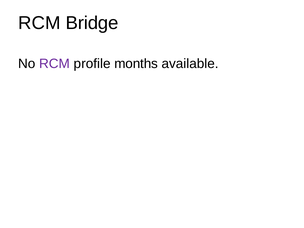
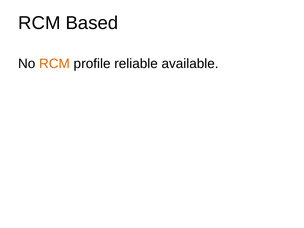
Bridge: Bridge -> Based
RCM at (55, 64) colour: purple -> orange
months: months -> reliable
